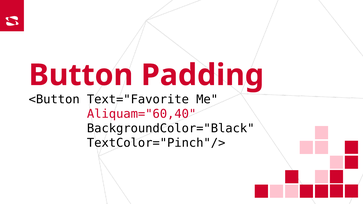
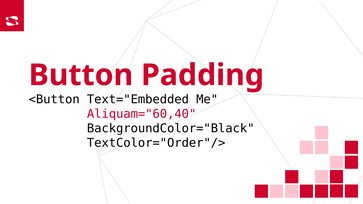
Text="Favorite: Text="Favorite -> Text="Embedded
TextColor="Pinch"/>: TextColor="Pinch"/> -> TextColor="Order"/>
